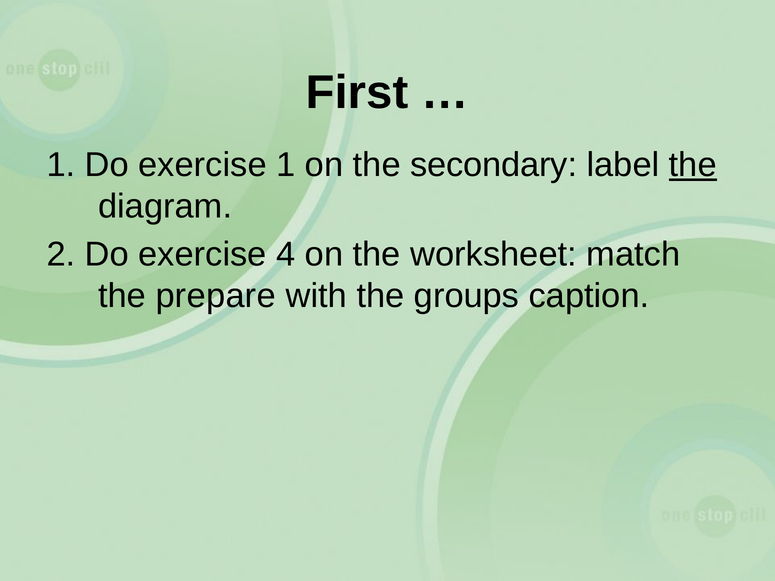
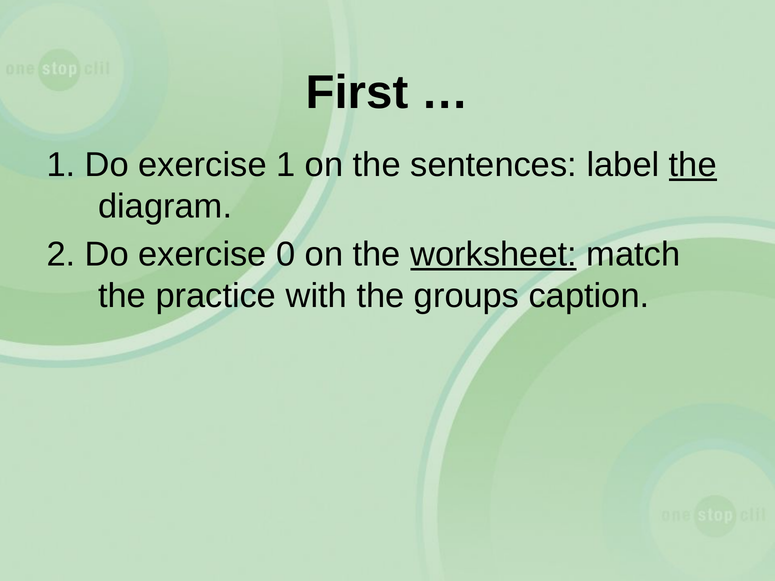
secondary: secondary -> sentences
4: 4 -> 0
worksheet underline: none -> present
prepare: prepare -> practice
